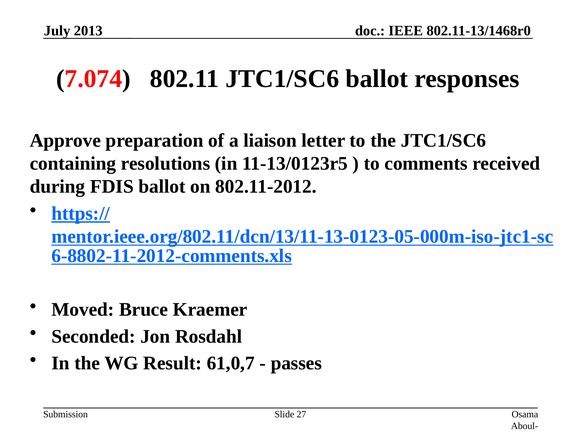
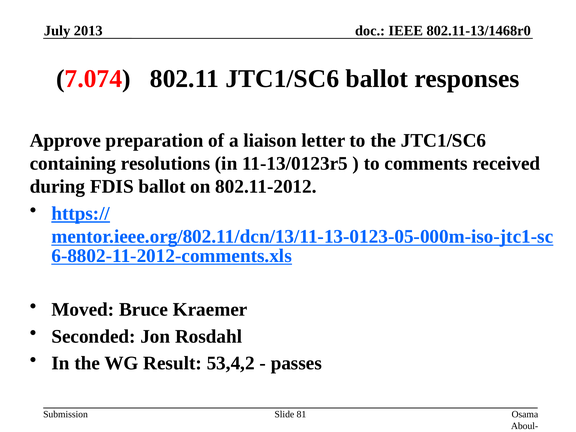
61,0,7: 61,0,7 -> 53,4,2
27: 27 -> 81
